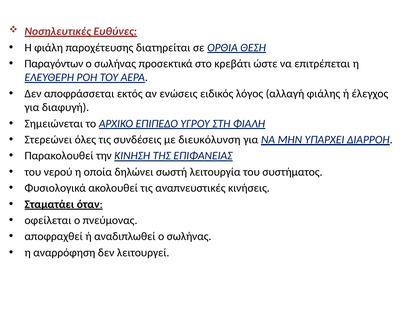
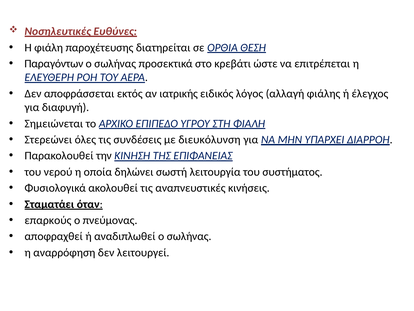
ενώσεις: ενώσεις -> ιατρικής
οφείλεται: οφείλεται -> επαρκούς
